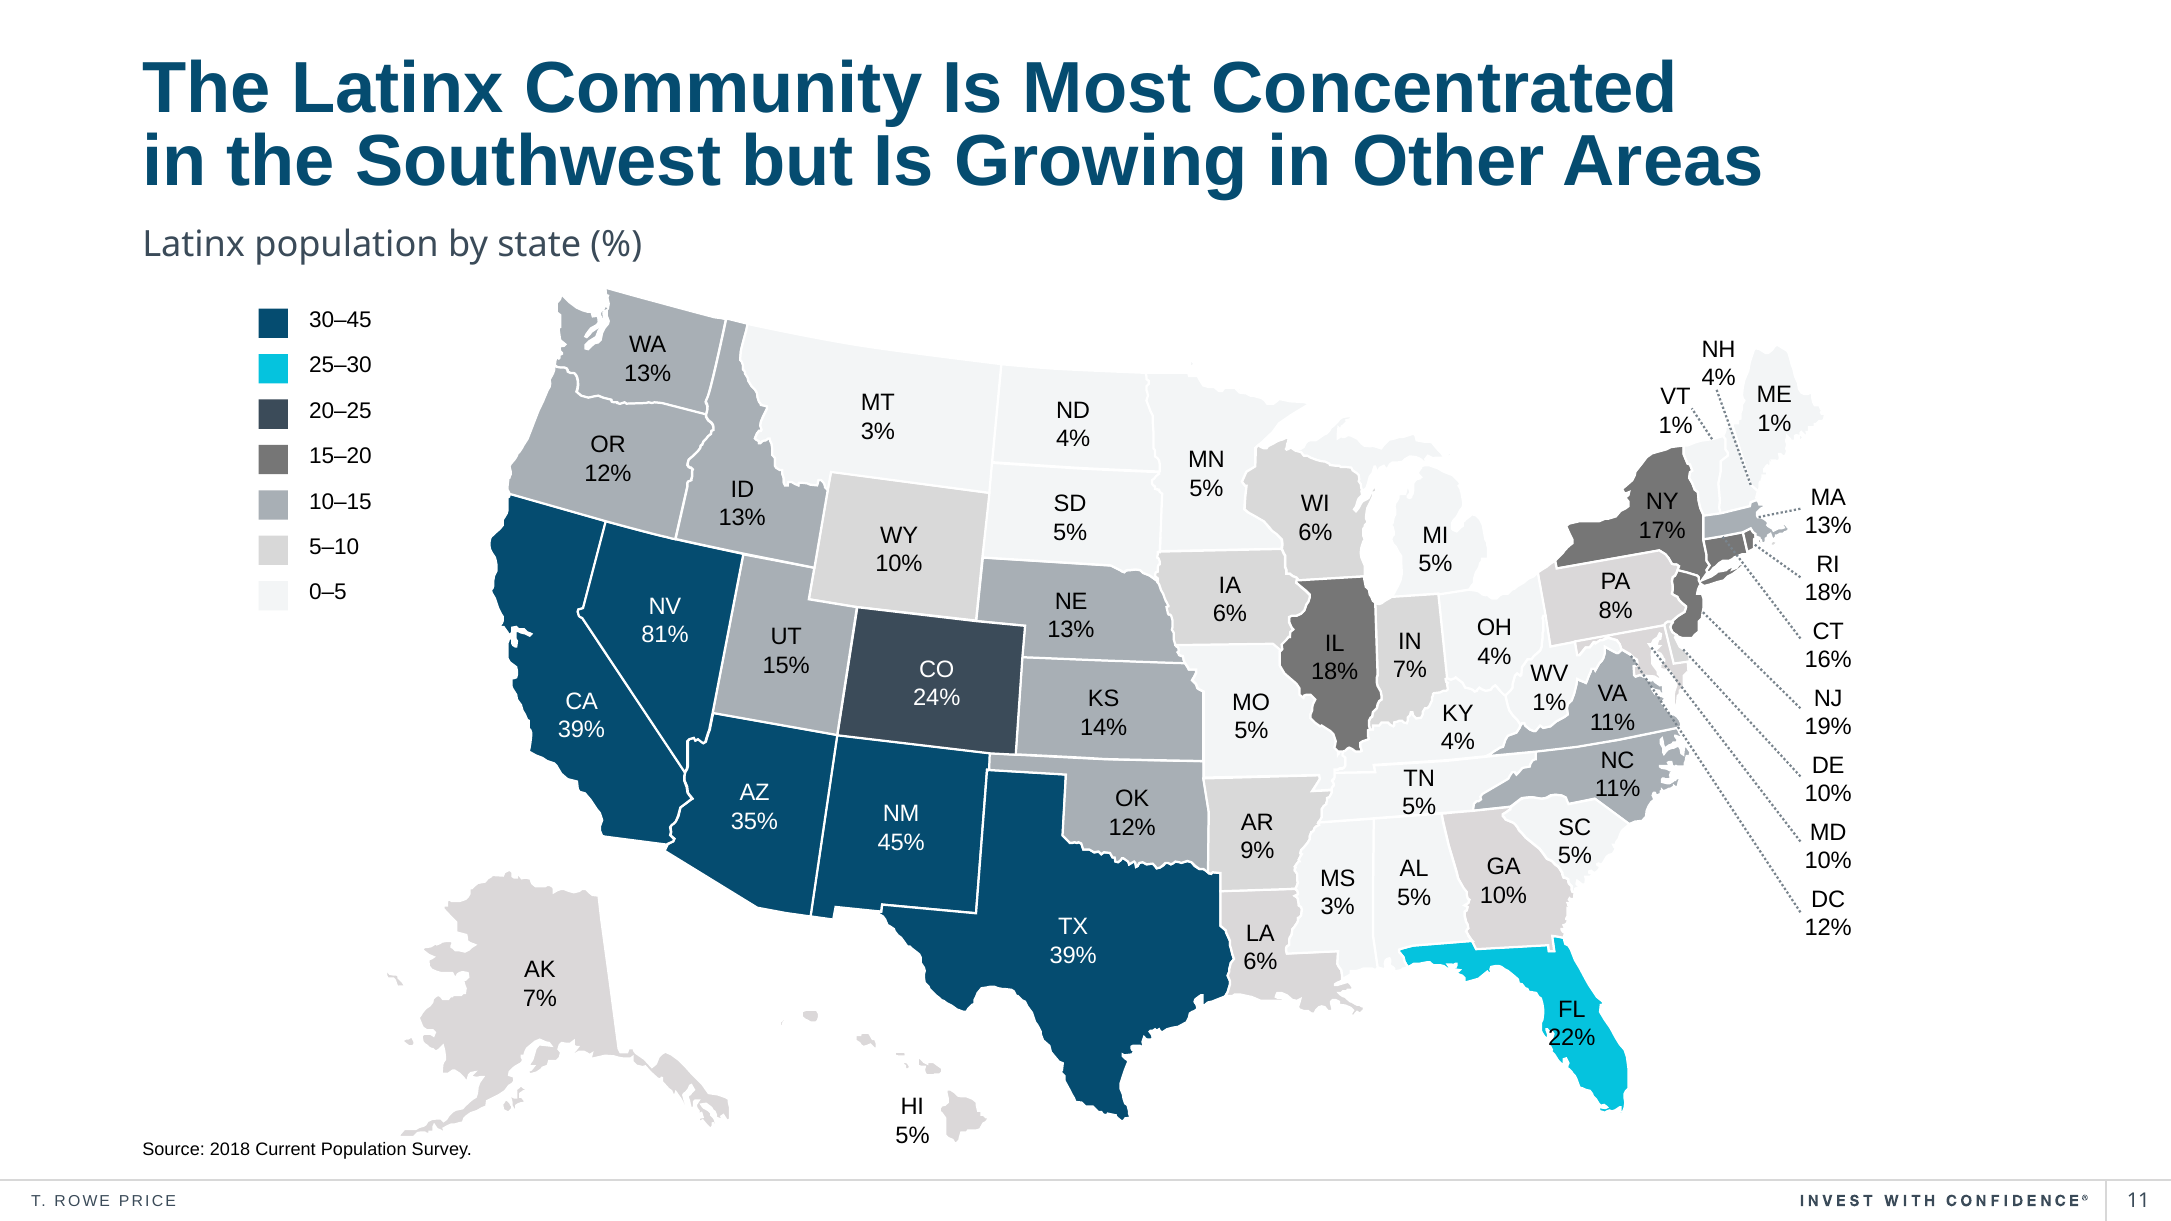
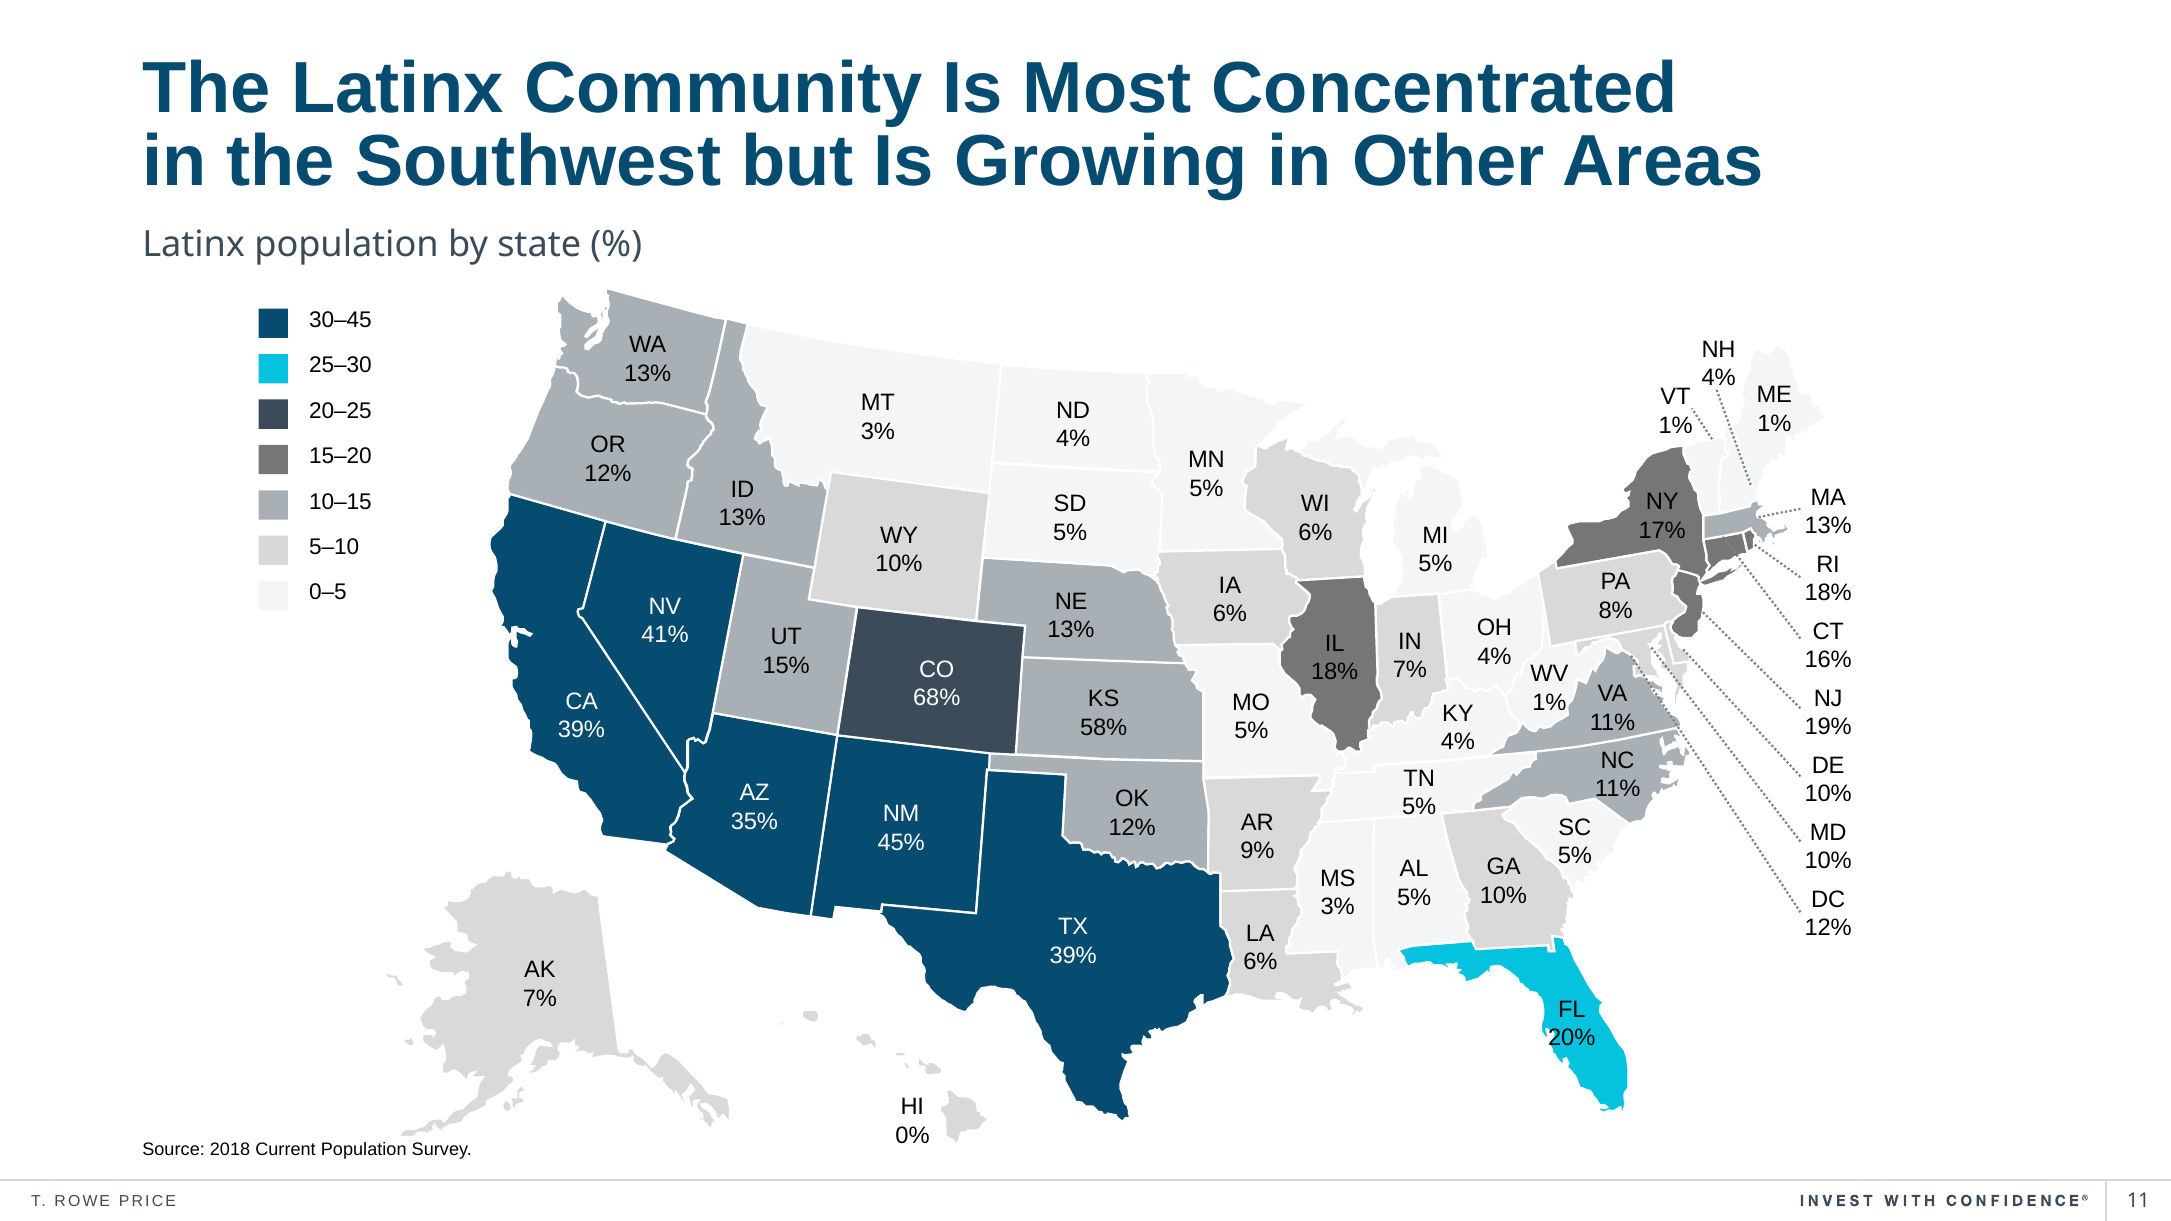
81%: 81% -> 41%
24%: 24% -> 68%
14%: 14% -> 58%
22%: 22% -> 20%
5% at (913, 1136): 5% -> 0%
